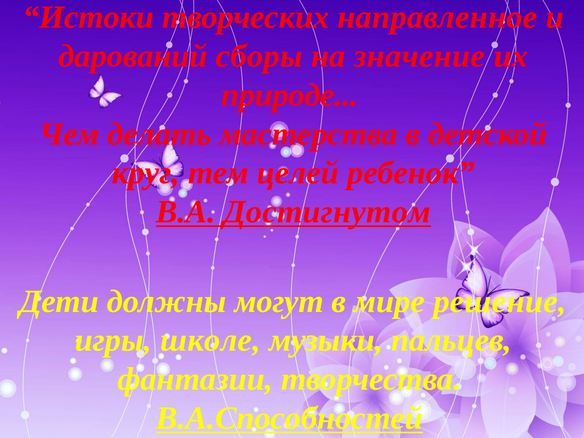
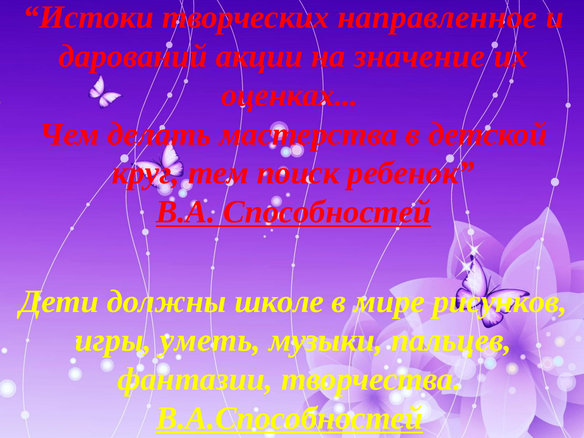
сборы: сборы -> акции
природе: природе -> оценках
целей: целей -> поиск
Достигнутом: Достигнутом -> Способностей
могут: могут -> школе
решение: решение -> рисунков
школе: школе -> уметь
